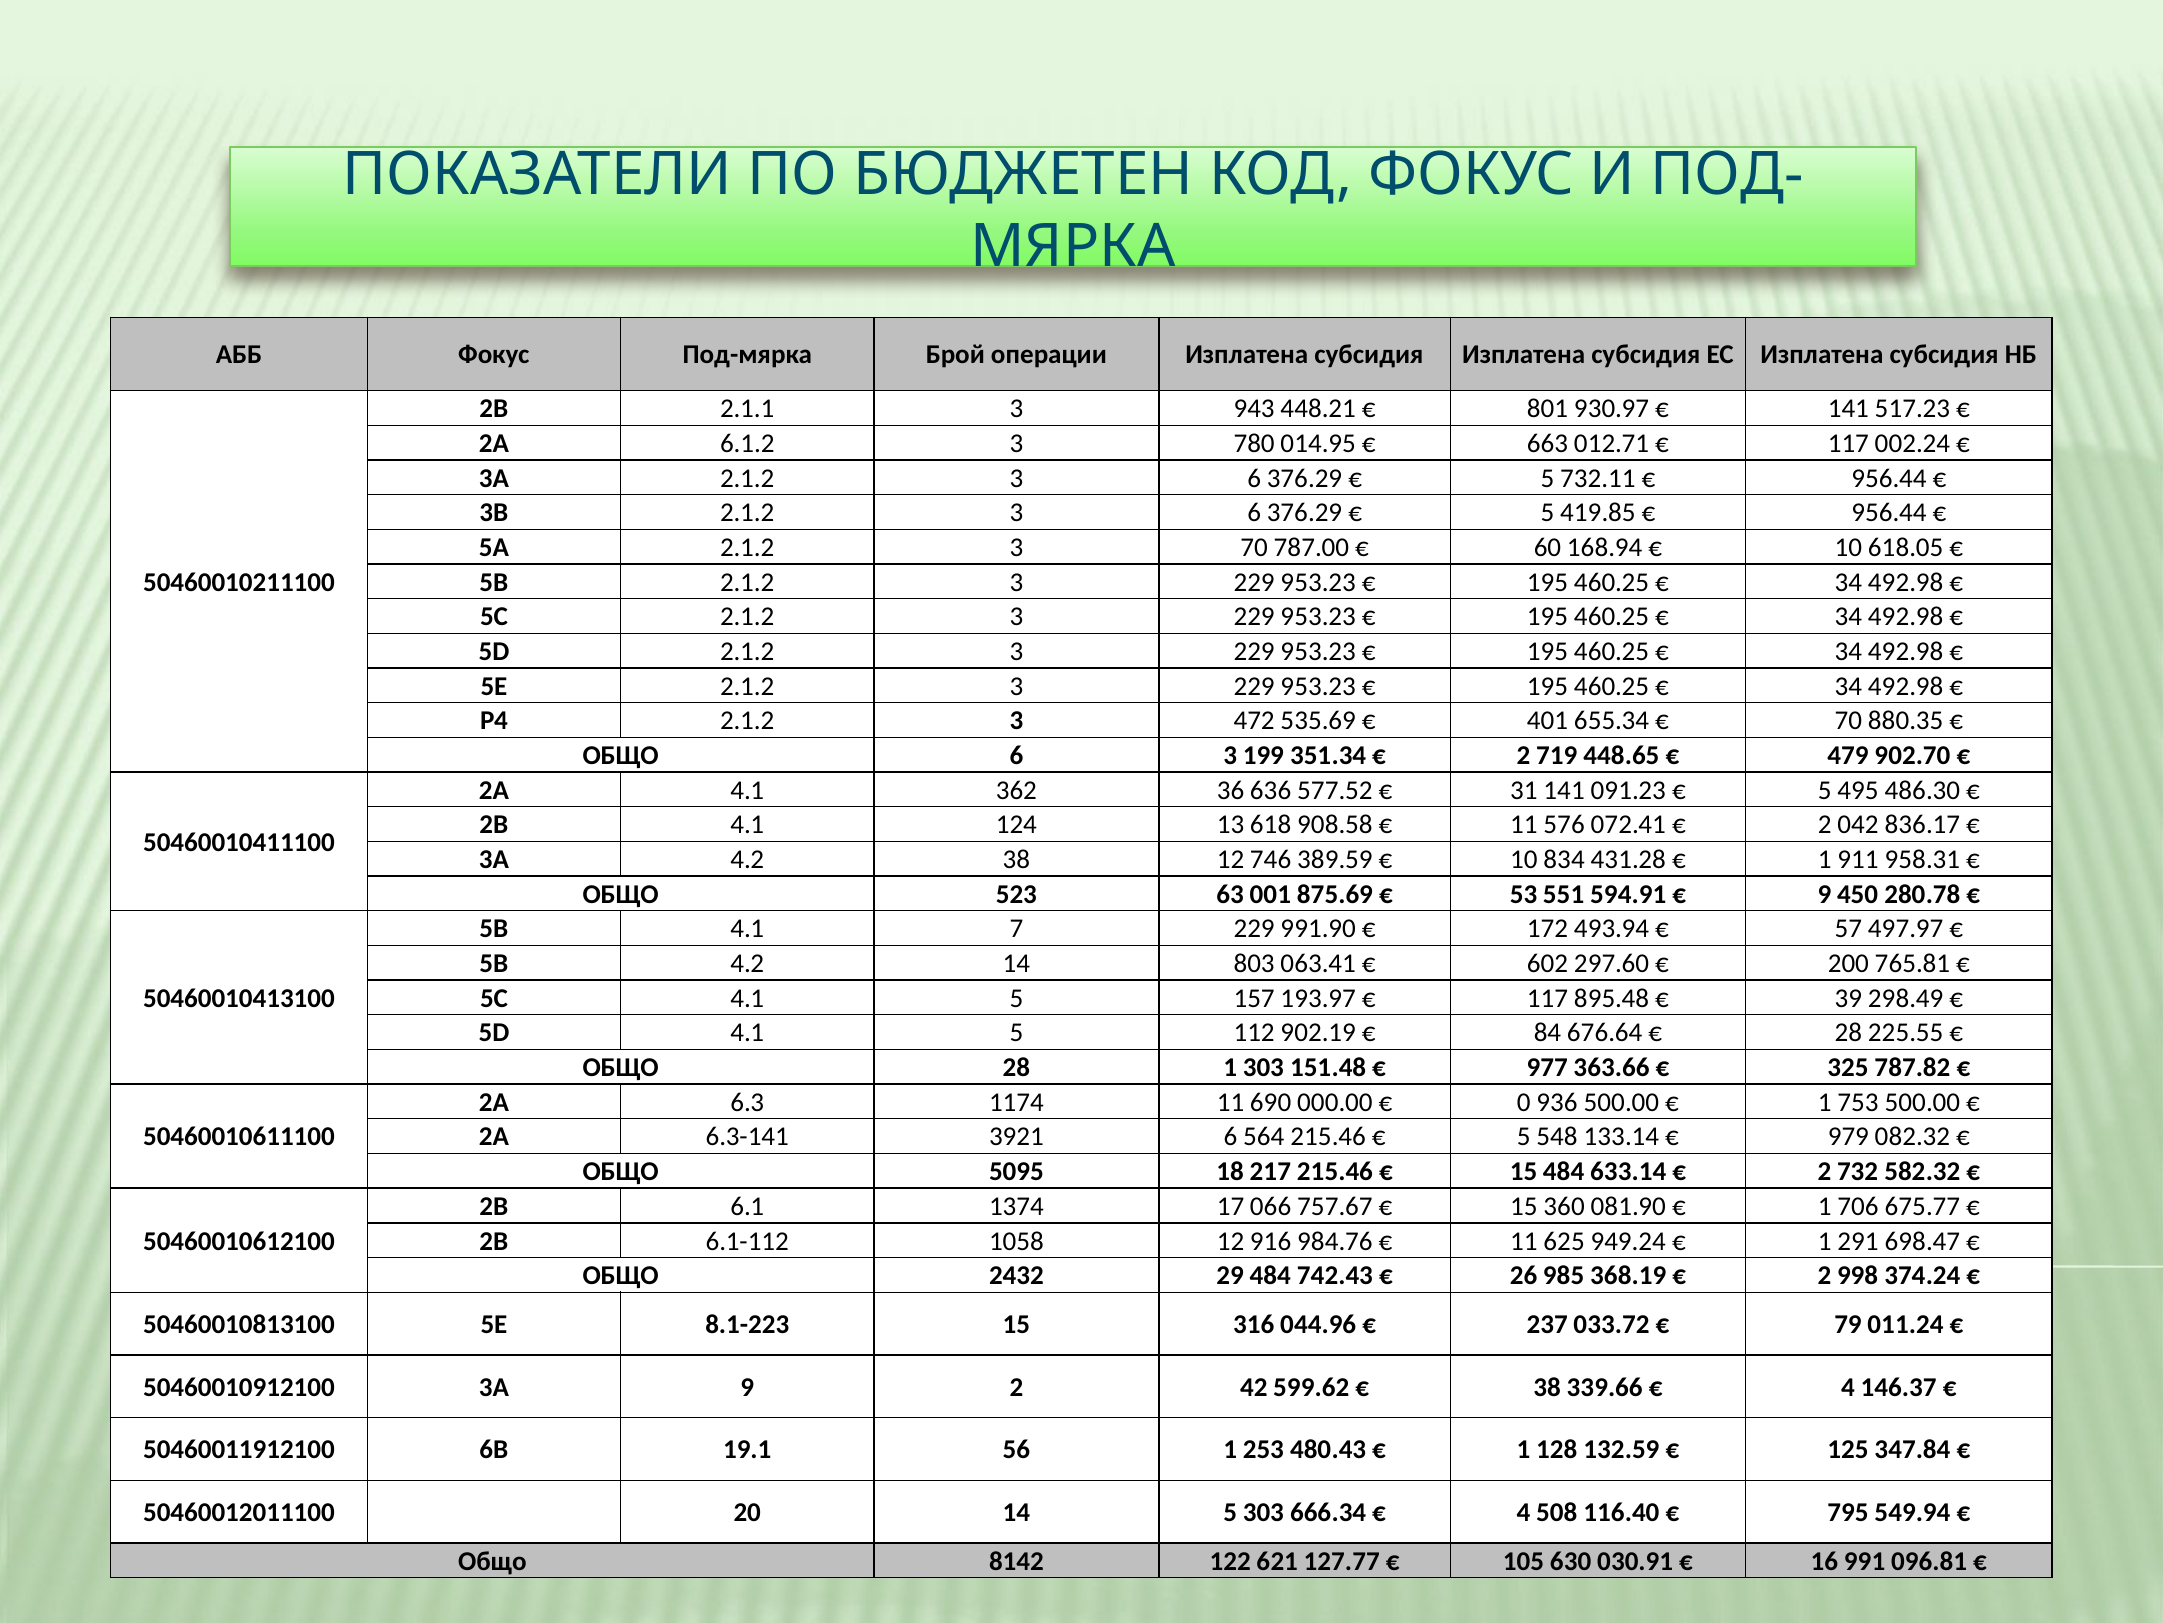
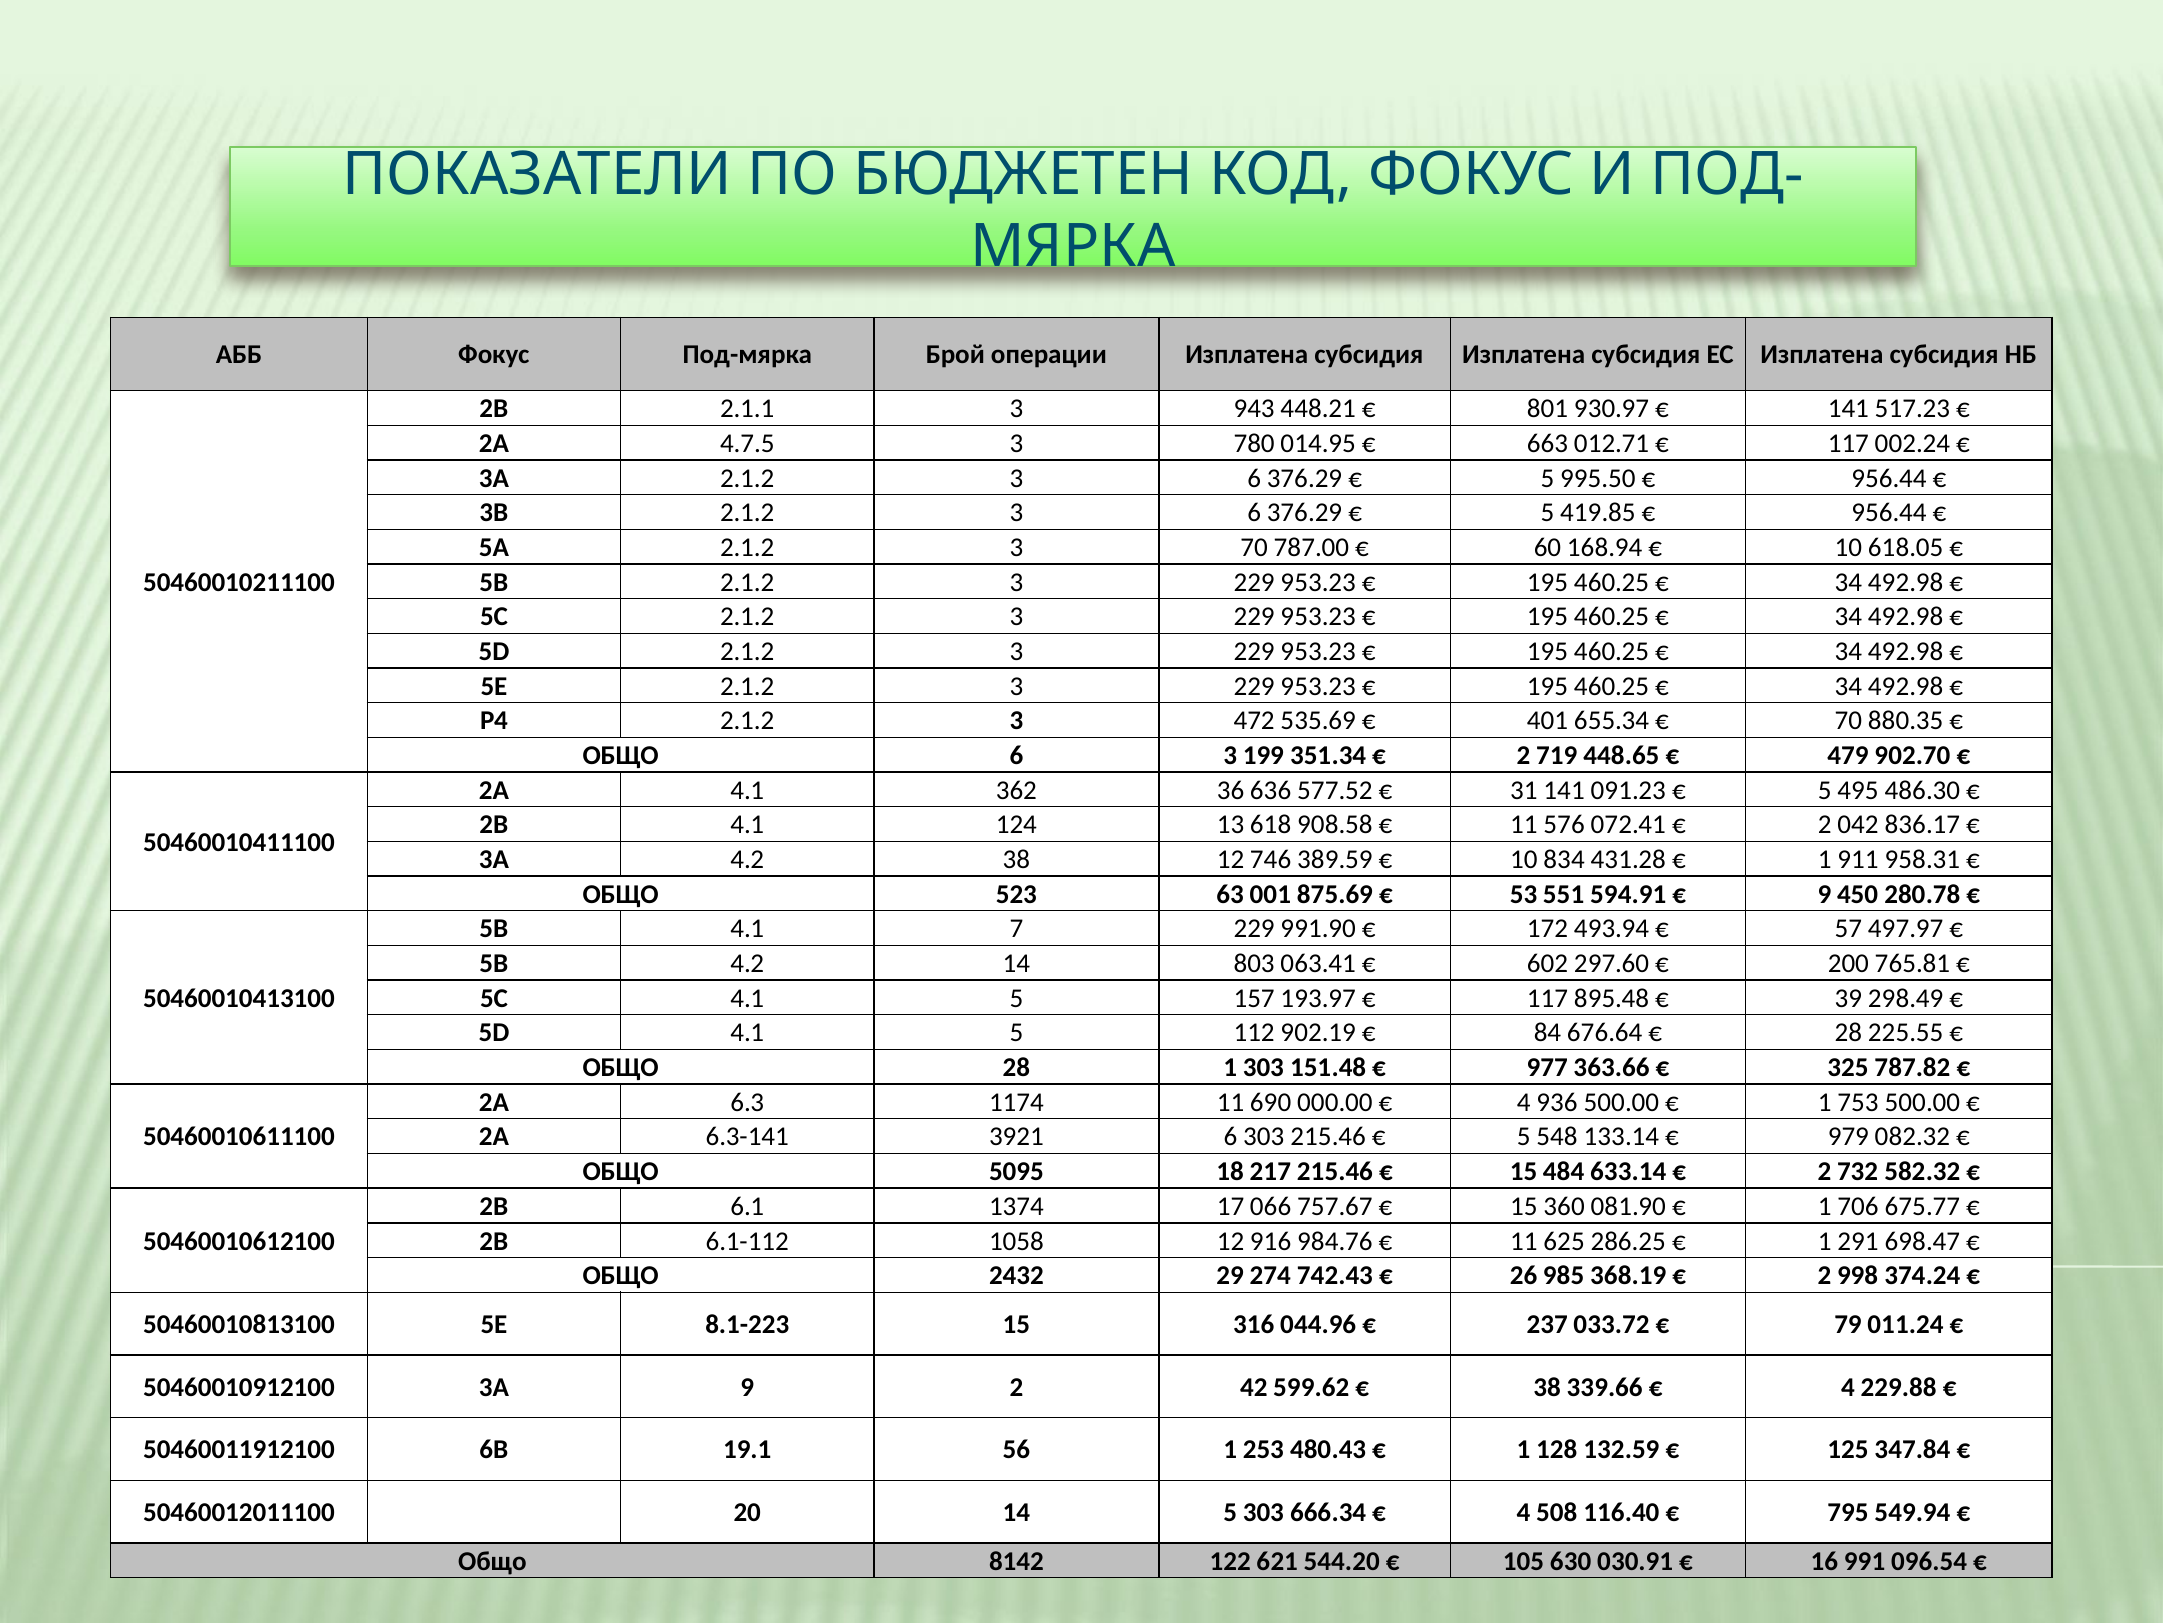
6.1.2: 6.1.2 -> 4.7.5
732.11: 732.11 -> 995.50
0 at (1524, 1102): 0 -> 4
6 564: 564 -> 303
949.24: 949.24 -> 286.25
29 484: 484 -> 274
146.37: 146.37 -> 229.88
127.77: 127.77 -> 544.20
096.81: 096.81 -> 096.54
